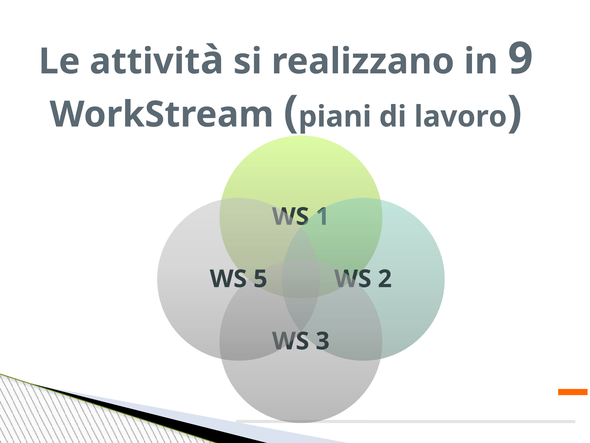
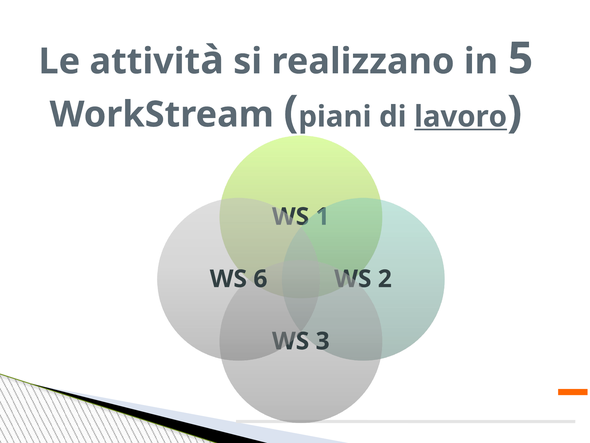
9: 9 -> 5
lavoro underline: none -> present
5: 5 -> 6
